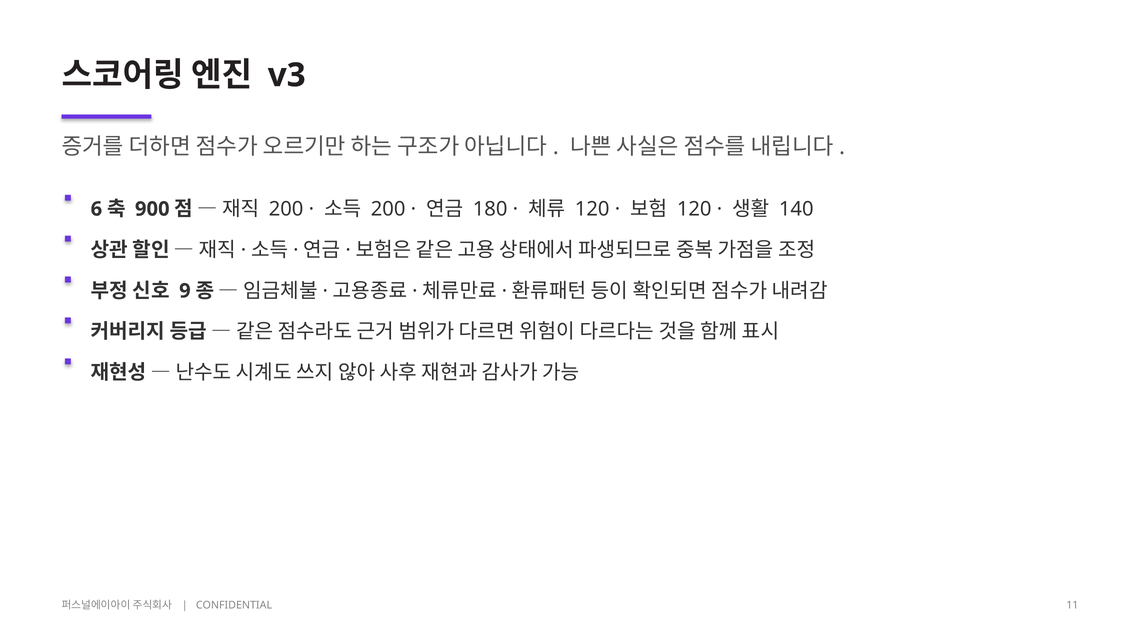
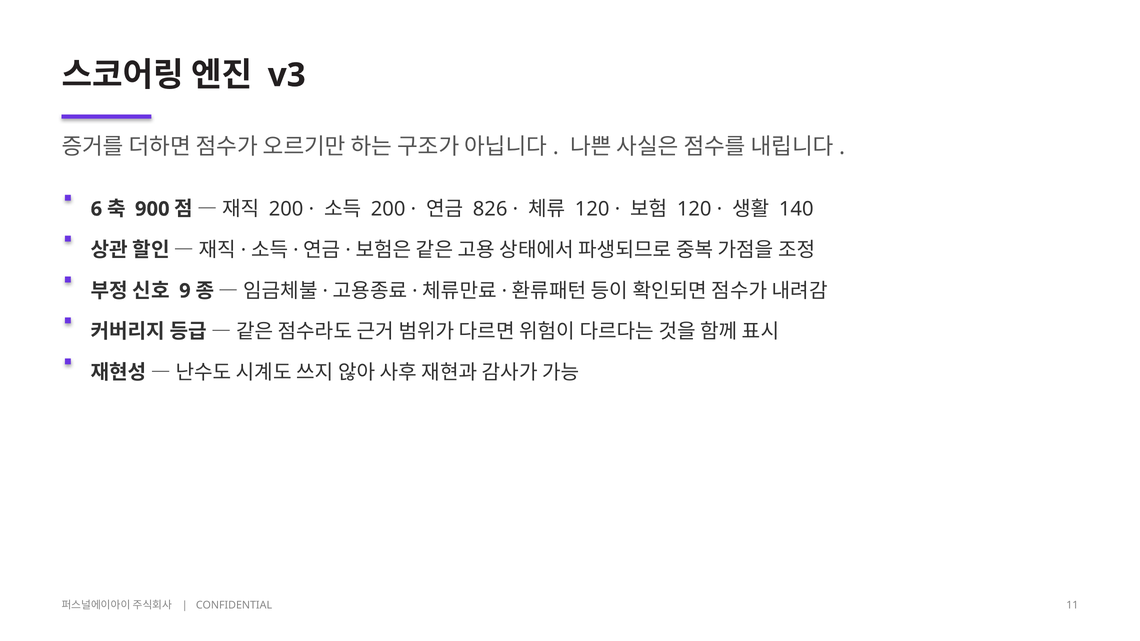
180: 180 -> 826
